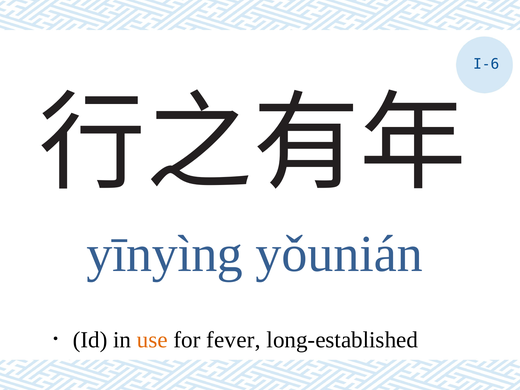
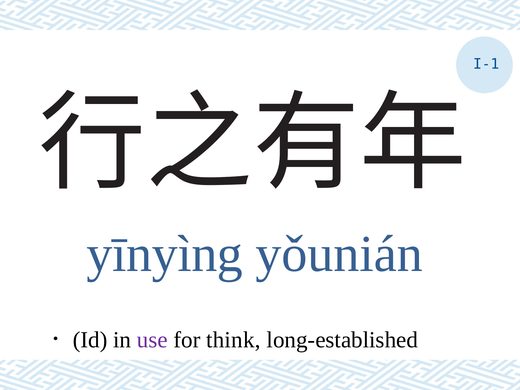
I-6: I-6 -> I-1
use colour: orange -> purple
fever: fever -> think
